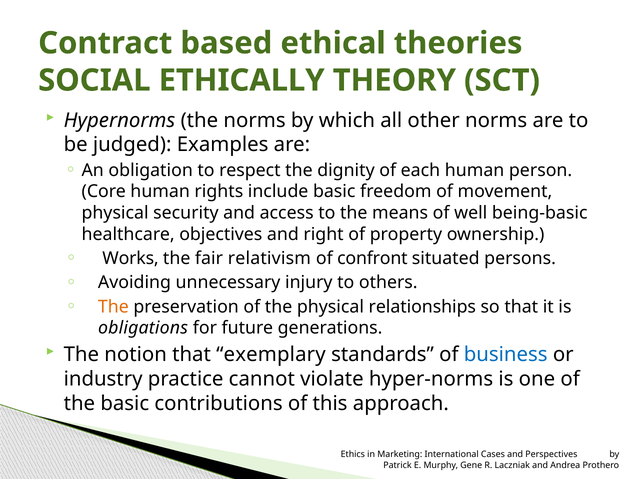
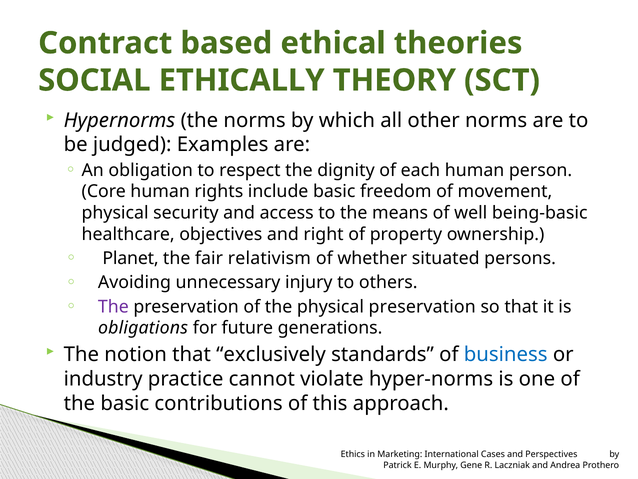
Works: Works -> Planet
confront: confront -> whether
The at (113, 306) colour: orange -> purple
physical relationships: relationships -> preservation
exemplary: exemplary -> exclusively
